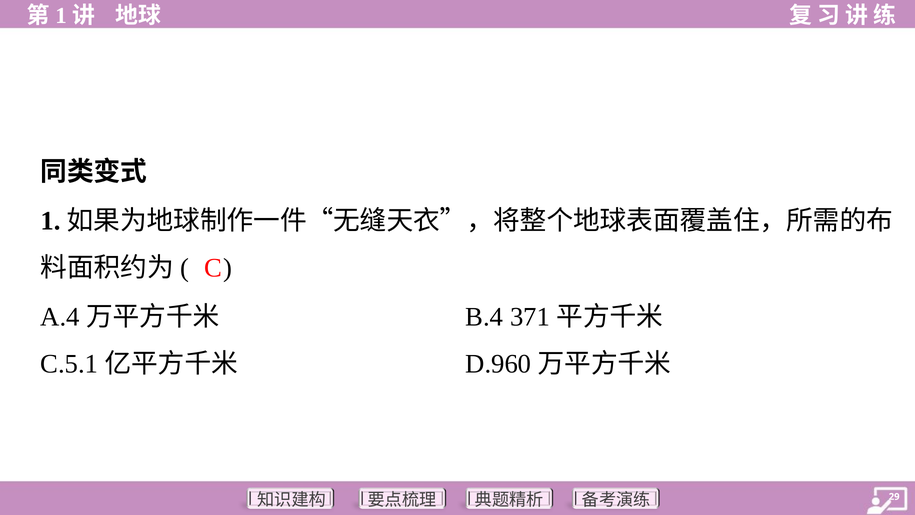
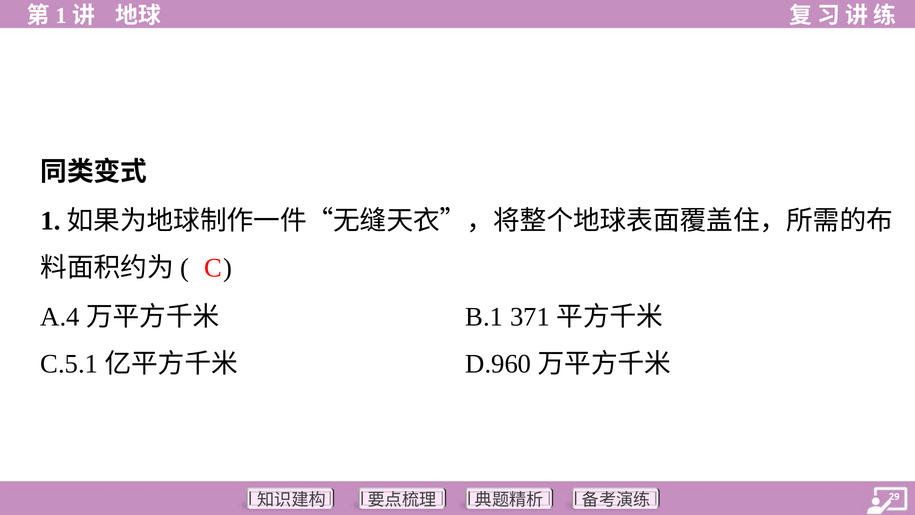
B.4: B.4 -> B.1
